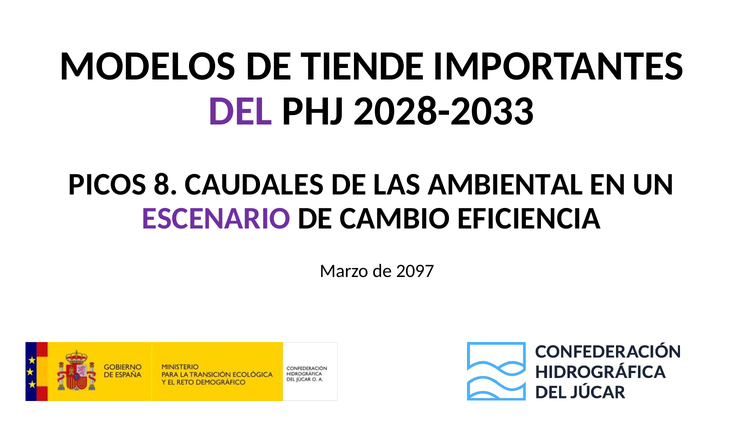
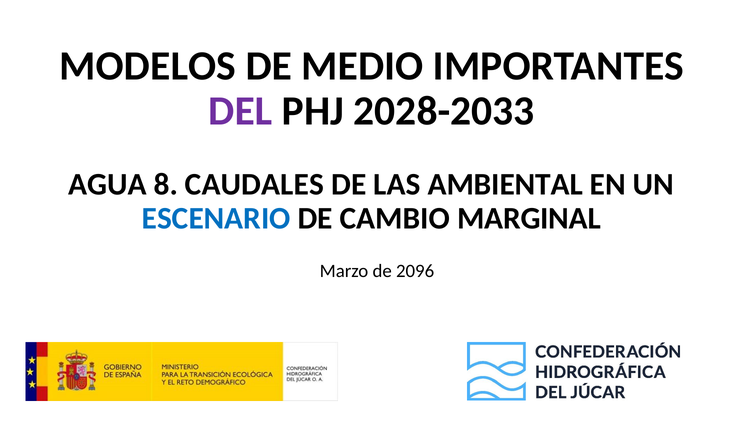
TIENDE: TIENDE -> MEDIO
PICOS: PICOS -> AGUA
ESCENARIO colour: purple -> blue
EFICIENCIA: EFICIENCIA -> MARGINAL
2097: 2097 -> 2096
